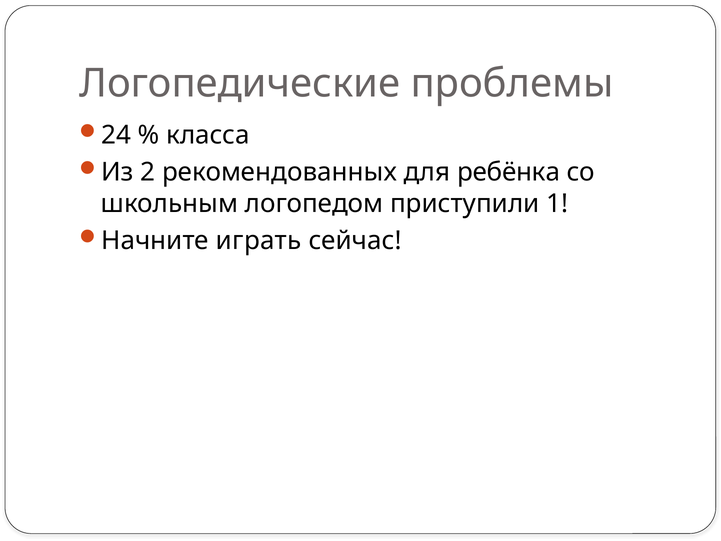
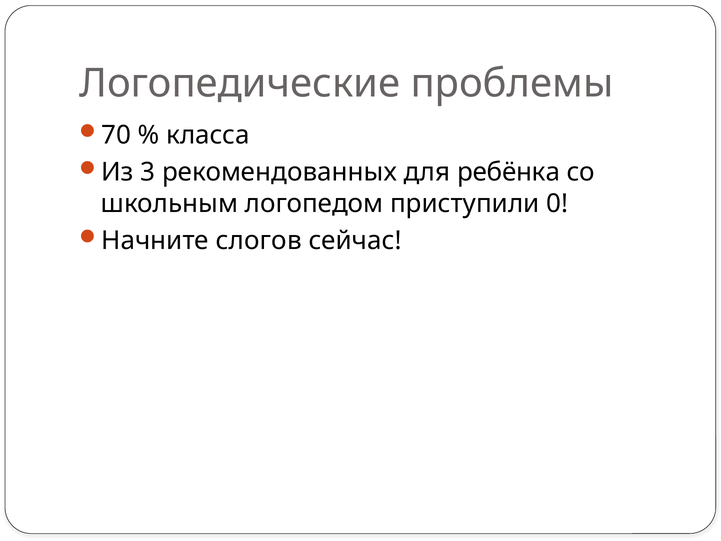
24: 24 -> 70
2: 2 -> 3
1: 1 -> 0
играть: играть -> слогов
